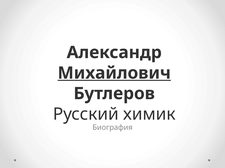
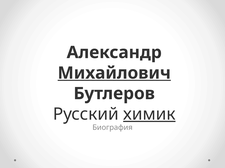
химик underline: none -> present
